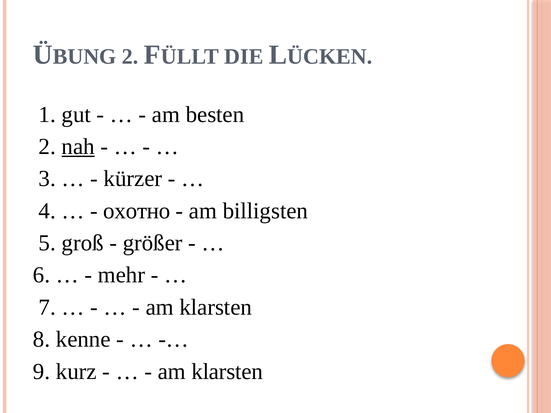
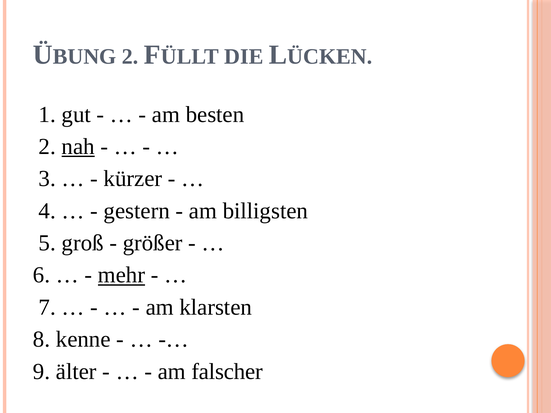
охотно: охотно -> gestern
mehr underline: none -> present
kurz: kurz -> älter
klarsten at (227, 372): klarsten -> falscher
